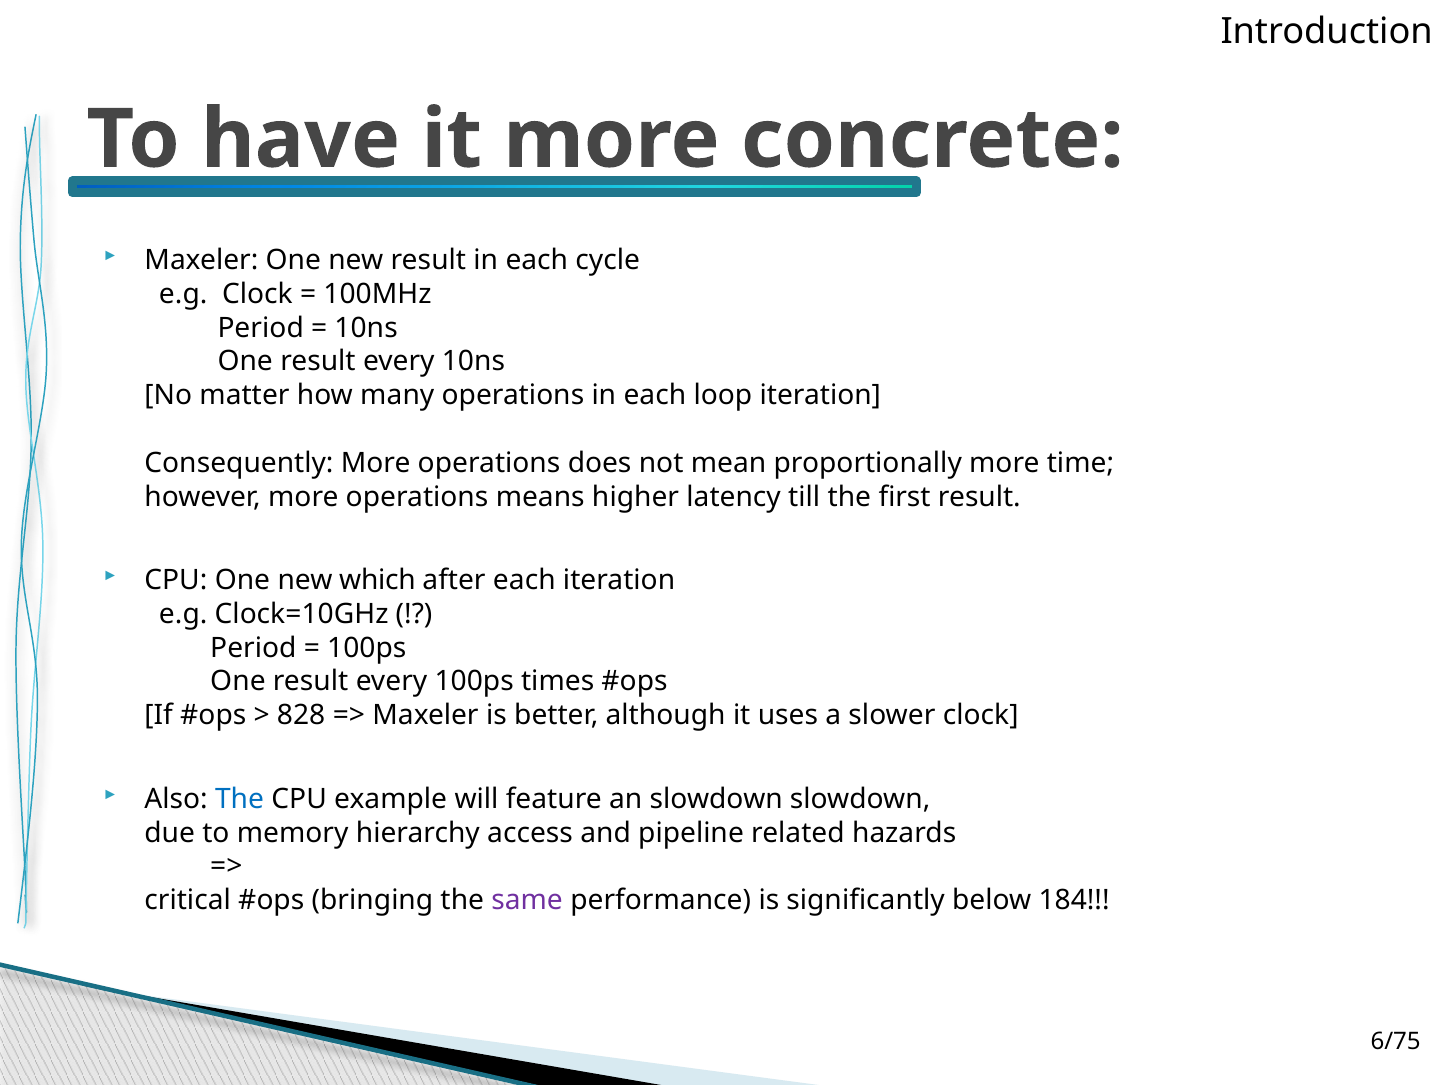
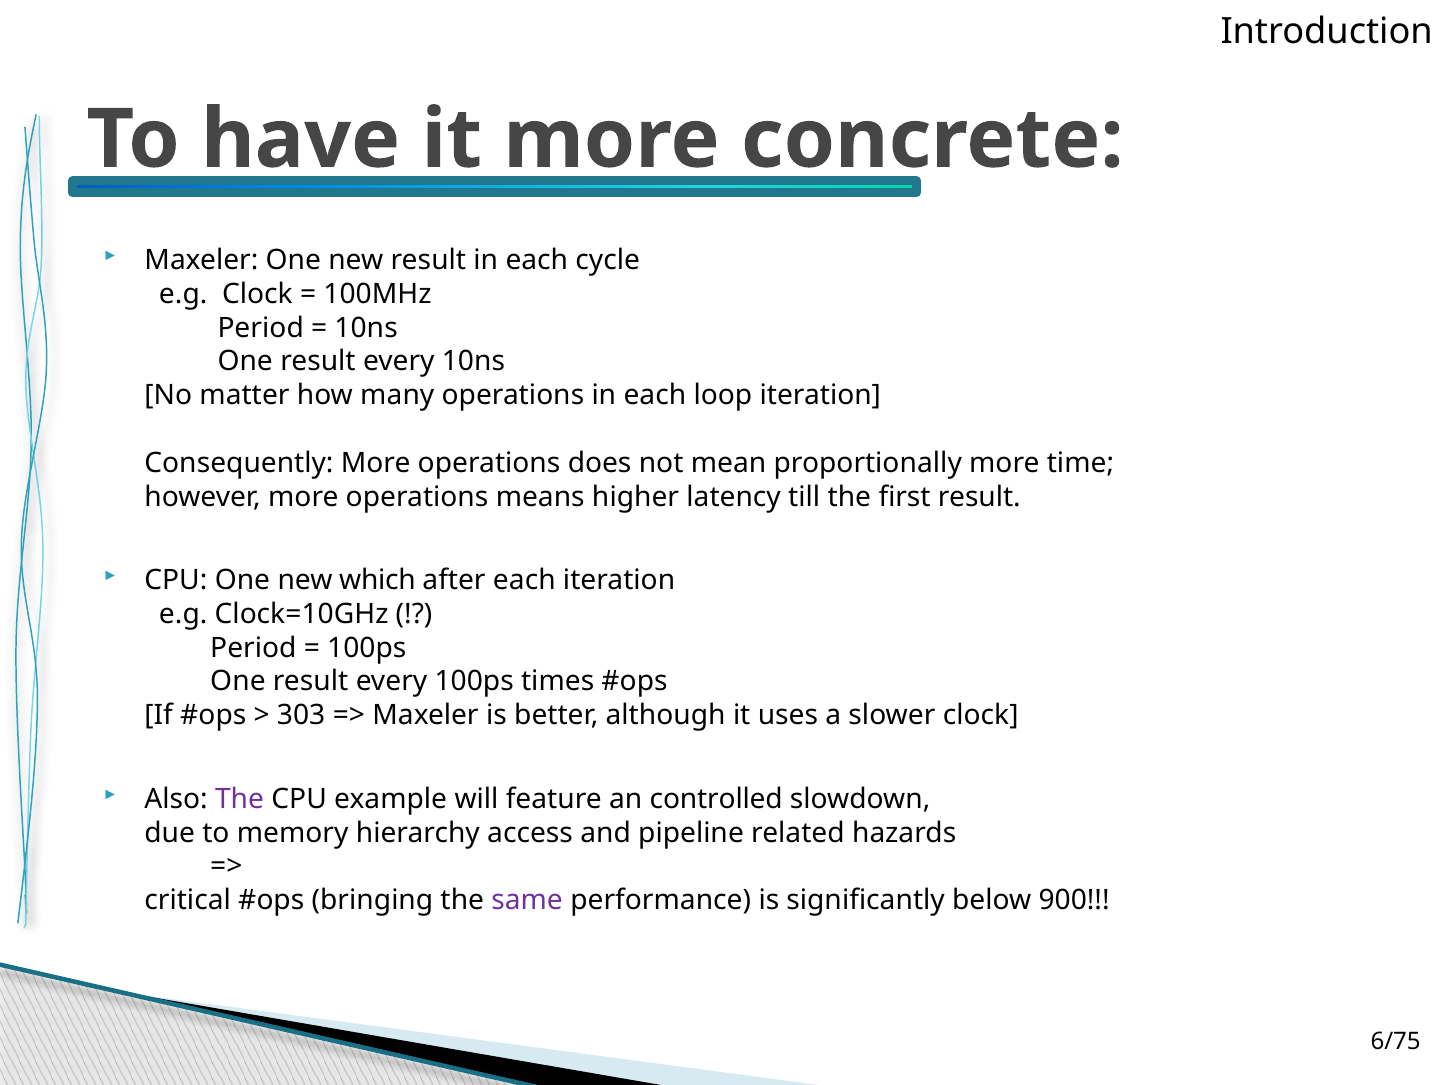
828: 828 -> 303
The at (239, 799) colour: blue -> purple
an slowdown: slowdown -> controlled
184: 184 -> 900
